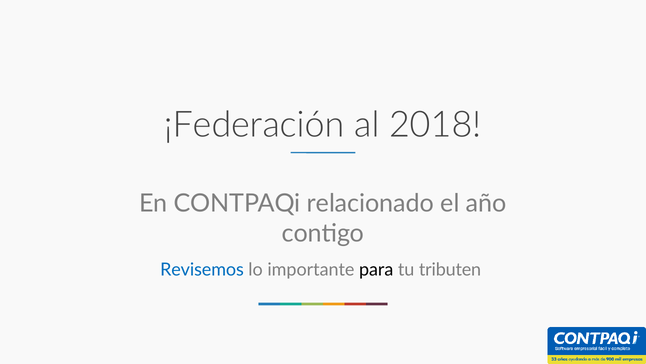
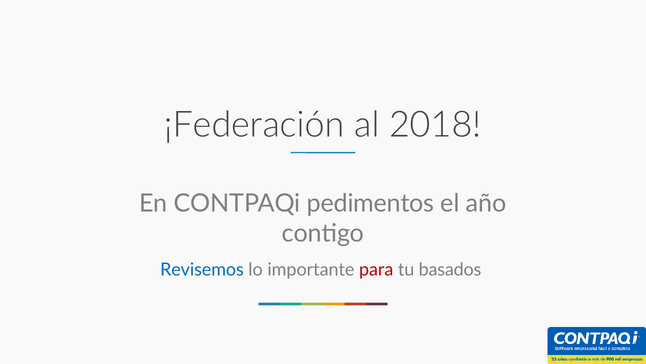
relacionado: relacionado -> pedimentos
para colour: black -> red
tributen: tributen -> basados
